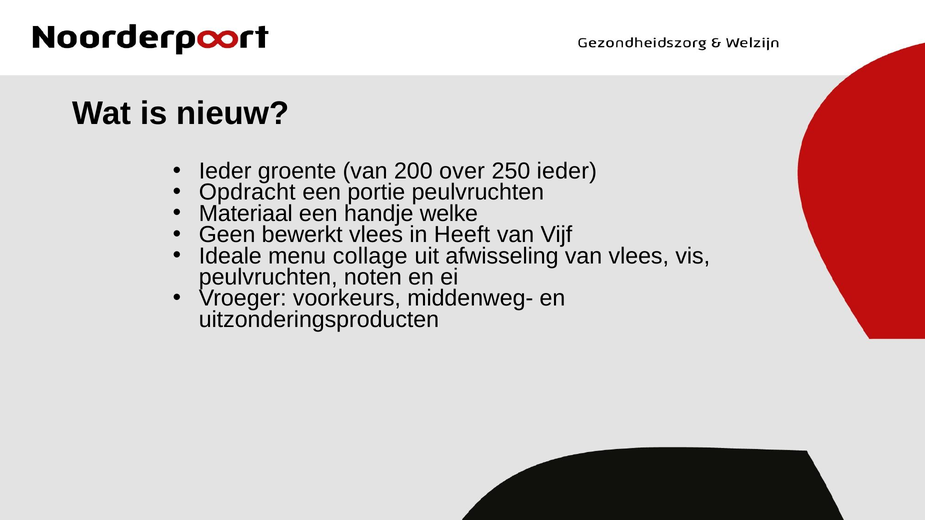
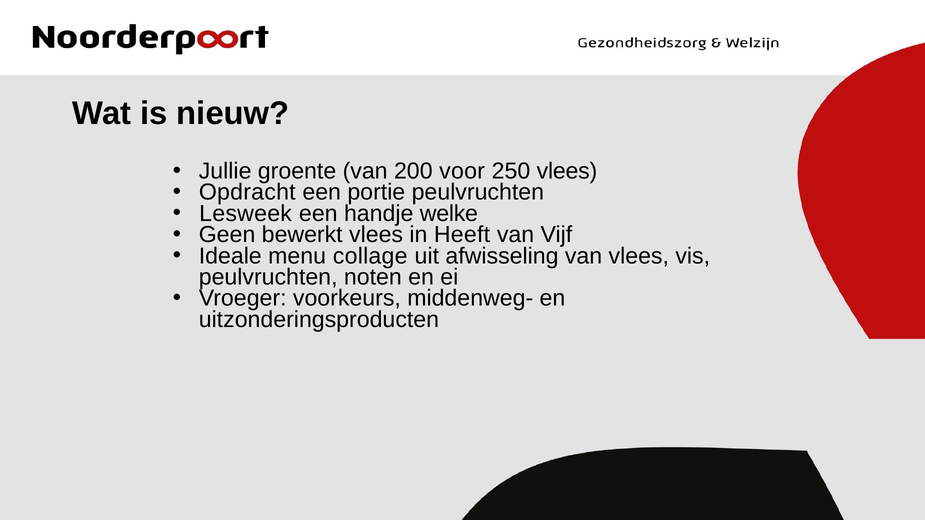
Ieder at (225, 171): Ieder -> Jullie
over: over -> voor
250 ieder: ieder -> vlees
Materiaal: Materiaal -> Lesweek
